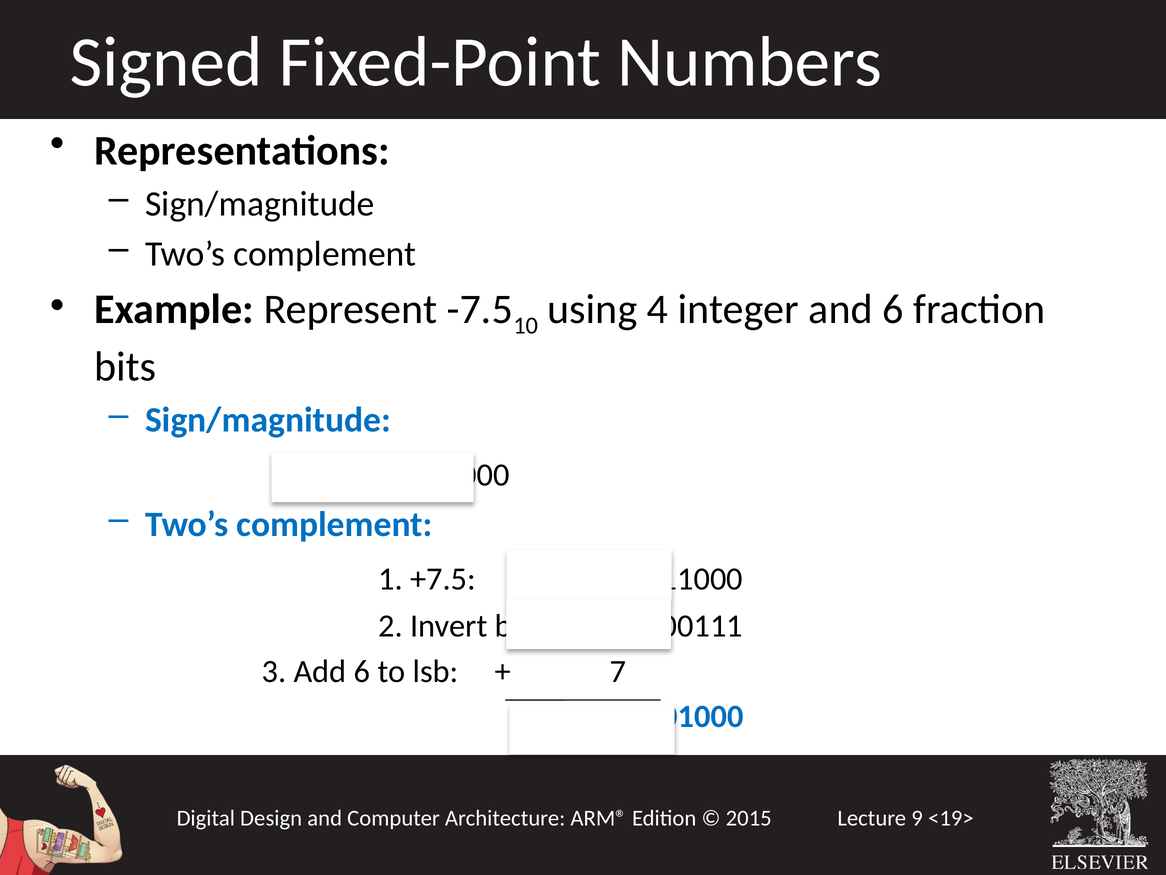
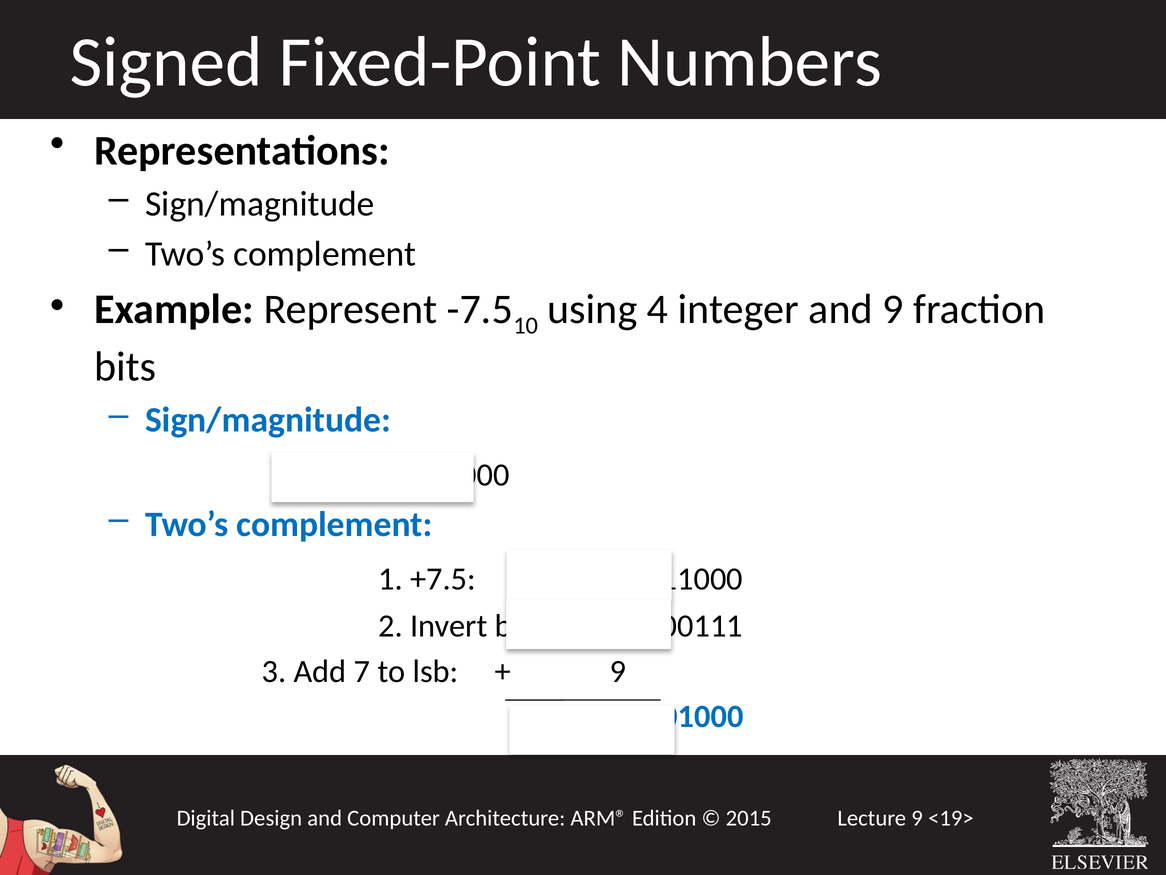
and 6: 6 -> 9
Add 6: 6 -> 7
7 at (618, 671): 7 -> 9
